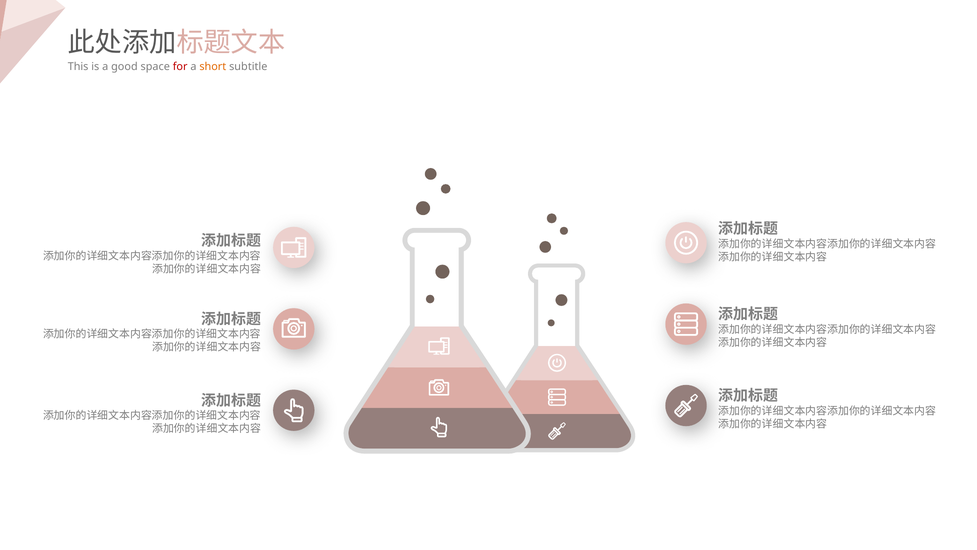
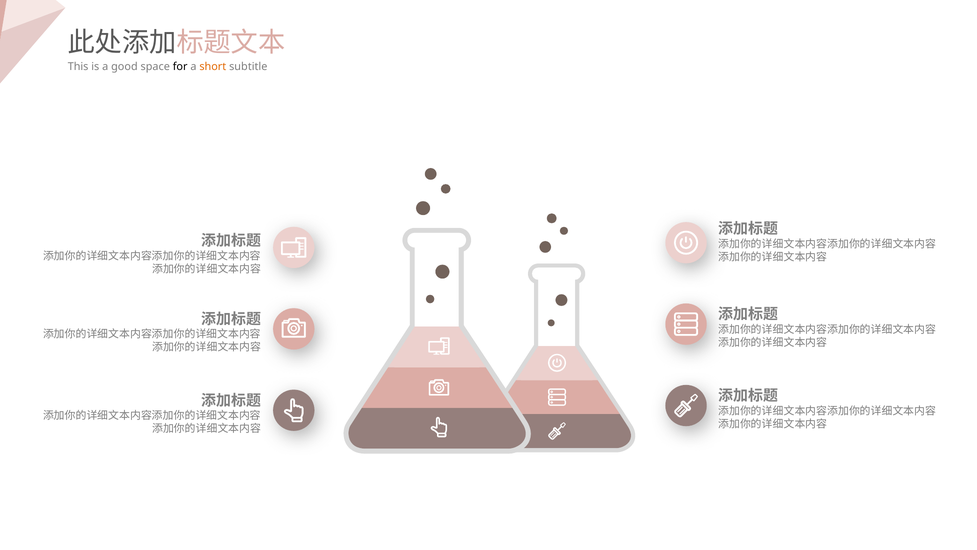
for colour: red -> black
